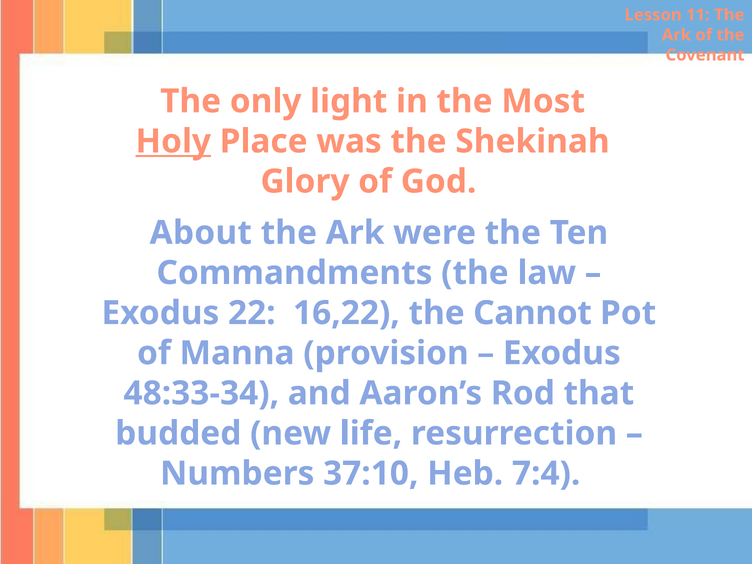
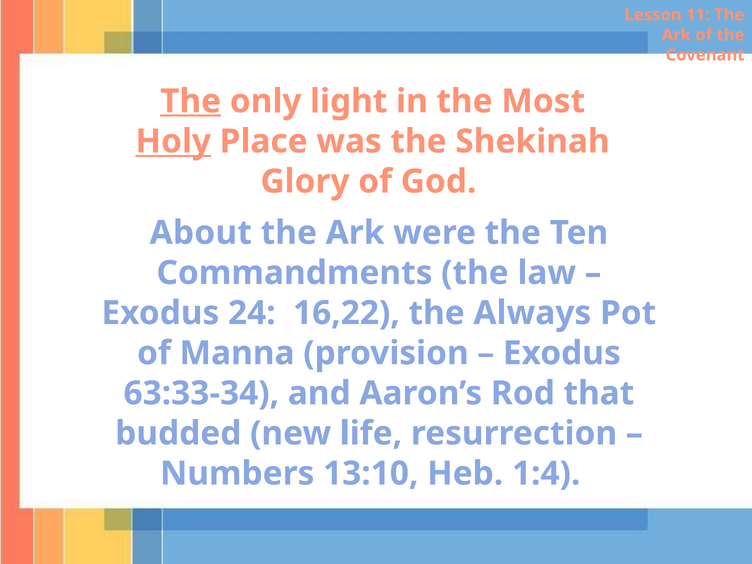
The at (191, 101) underline: none -> present
22: 22 -> 24
Cannot: Cannot -> Always
48:33-34: 48:33-34 -> 63:33-34
37:10: 37:10 -> 13:10
7:4: 7:4 -> 1:4
